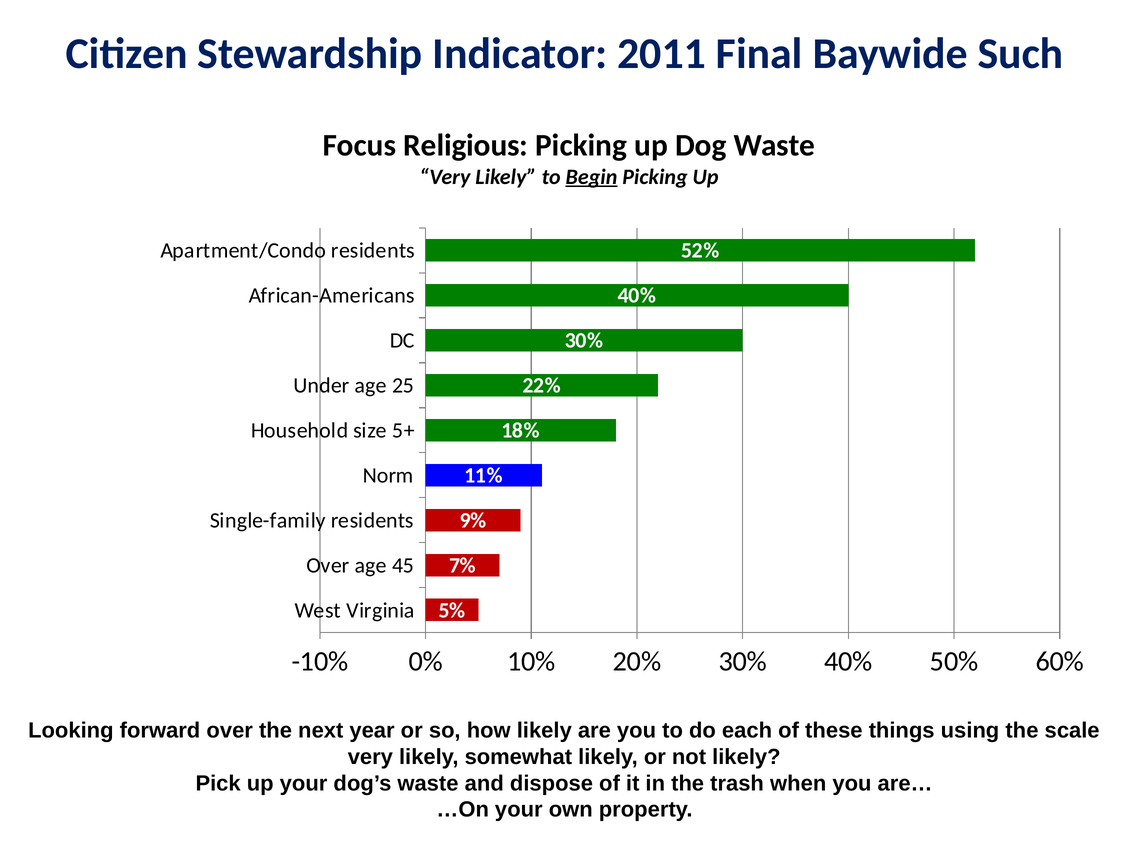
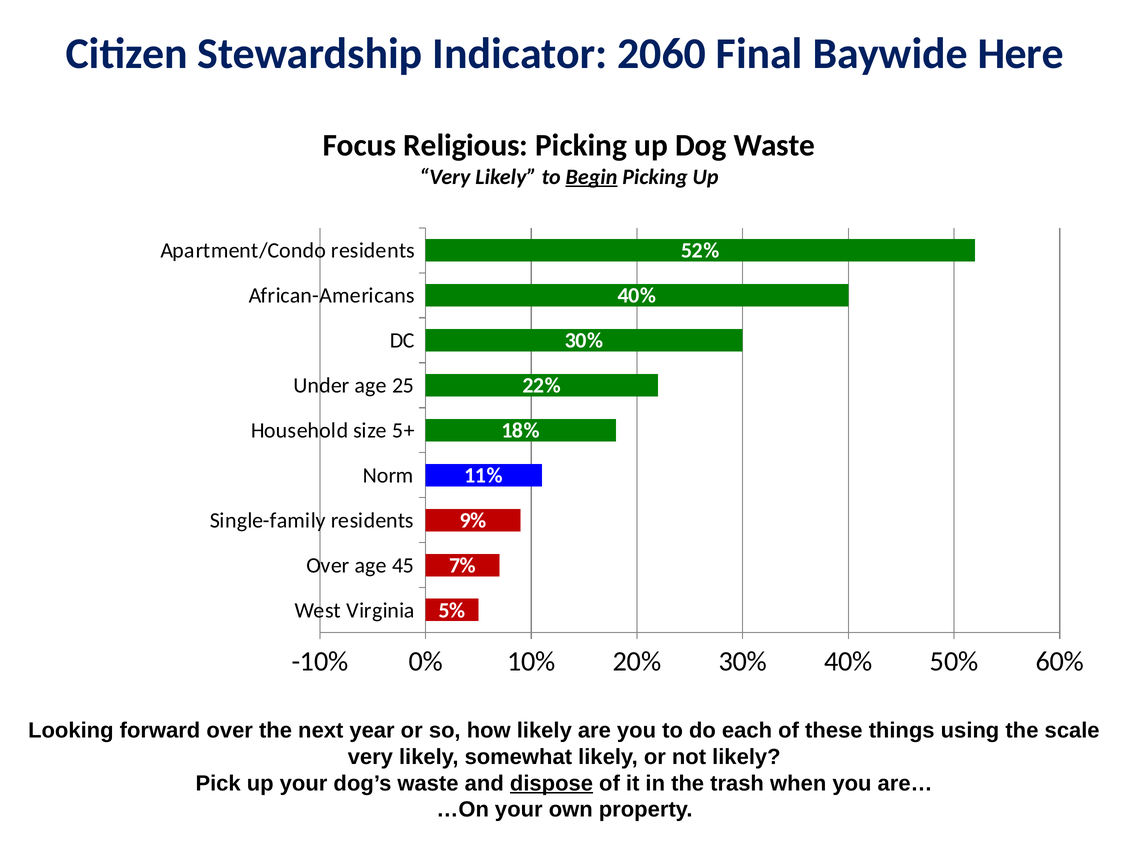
2011: 2011 -> 2060
Such: Such -> Here
dispose underline: none -> present
